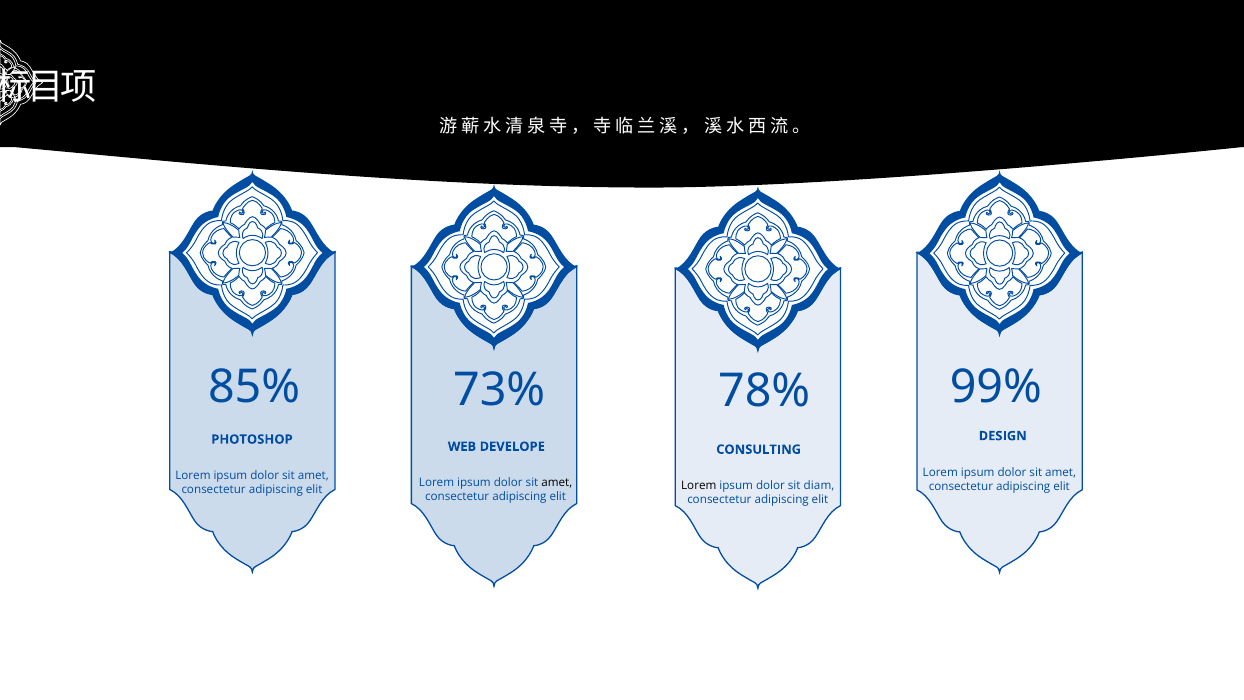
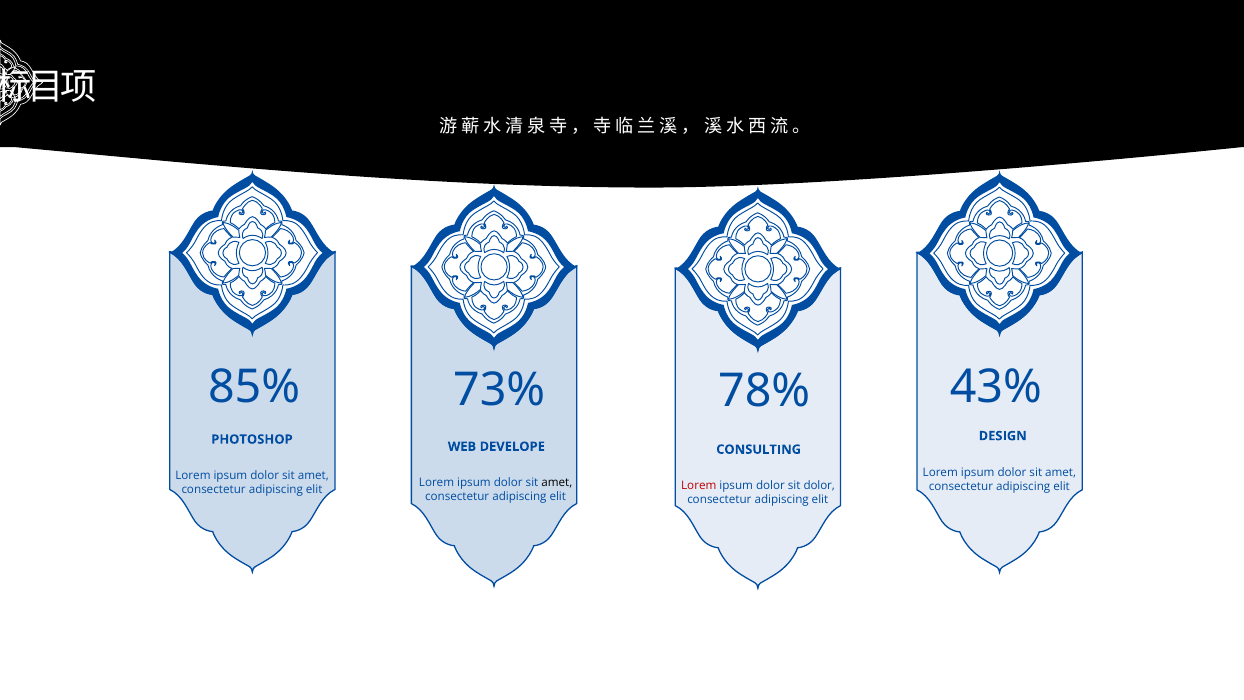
99%: 99% -> 43%
Lorem at (699, 486) colour: black -> red
sit diam: diam -> dolor
